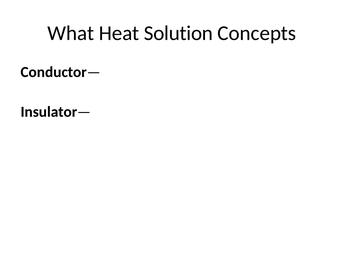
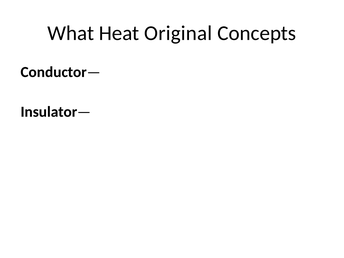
Solution: Solution -> Original
